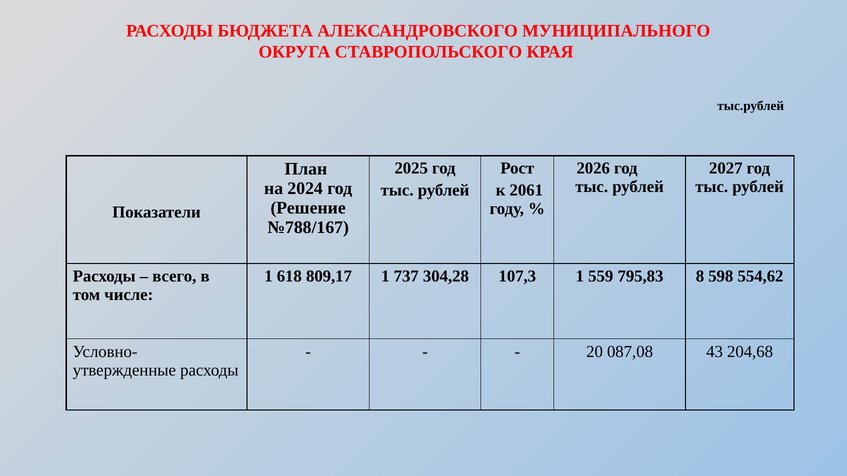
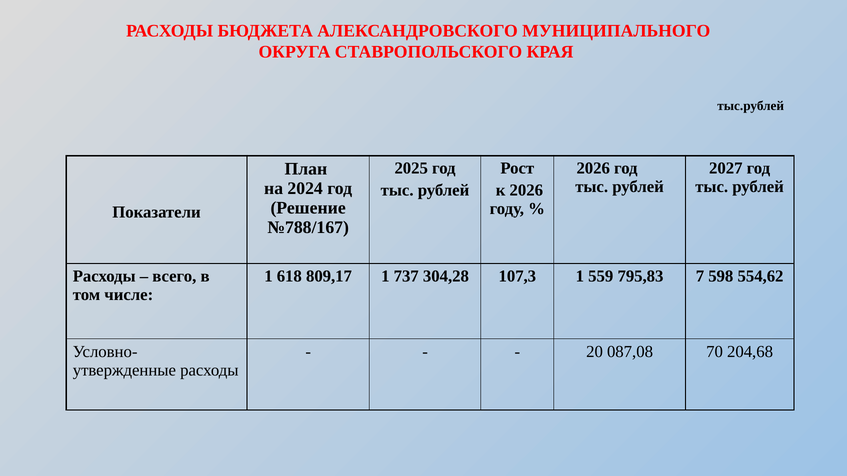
к 2061: 2061 -> 2026
8: 8 -> 7
43: 43 -> 70
